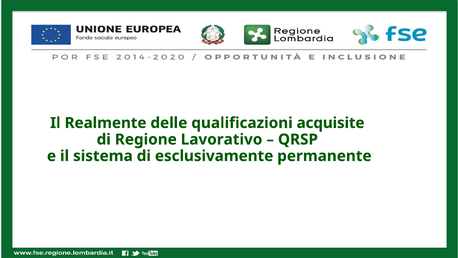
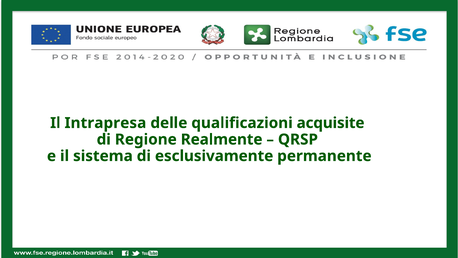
Realmente: Realmente -> Intrapresa
Lavorativo: Lavorativo -> Realmente
